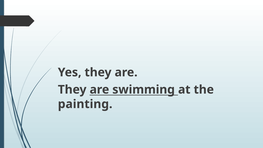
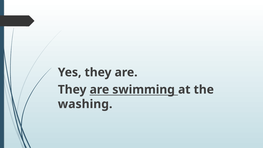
painting: painting -> washing
